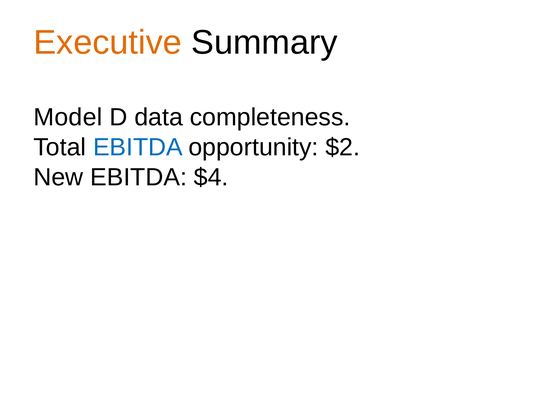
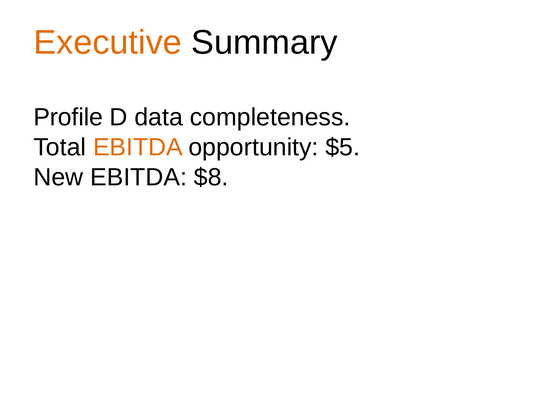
Model: Model -> Profile
EBITDA at (138, 147) colour: blue -> orange
$2: $2 -> $5
$4: $4 -> $8
